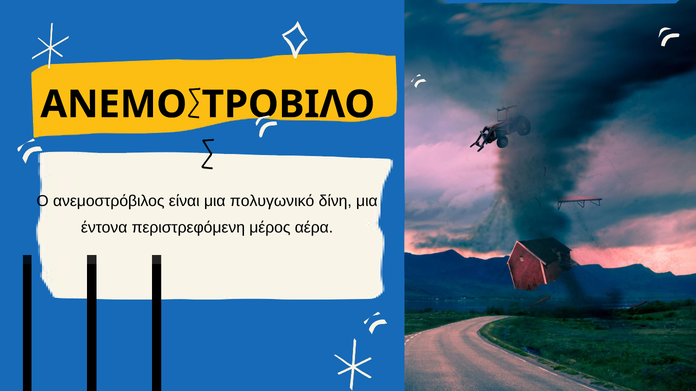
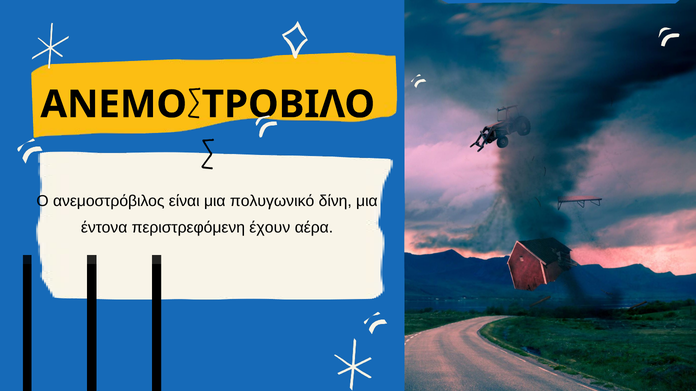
μέρος: μέρος -> έχουν
